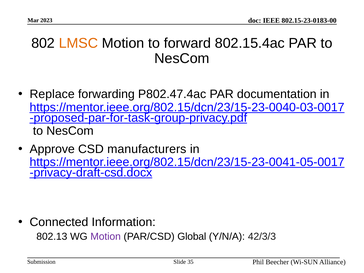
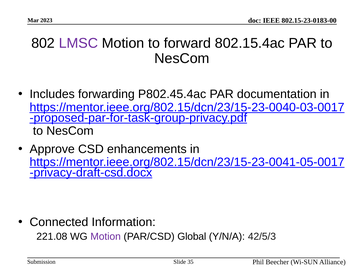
LMSC colour: orange -> purple
Replace: Replace -> Includes
P802.47.4ac: P802.47.4ac -> P802.45.4ac
manufacturers: manufacturers -> enhancements
802.13: 802.13 -> 221.08
42/3/3: 42/3/3 -> 42/5/3
